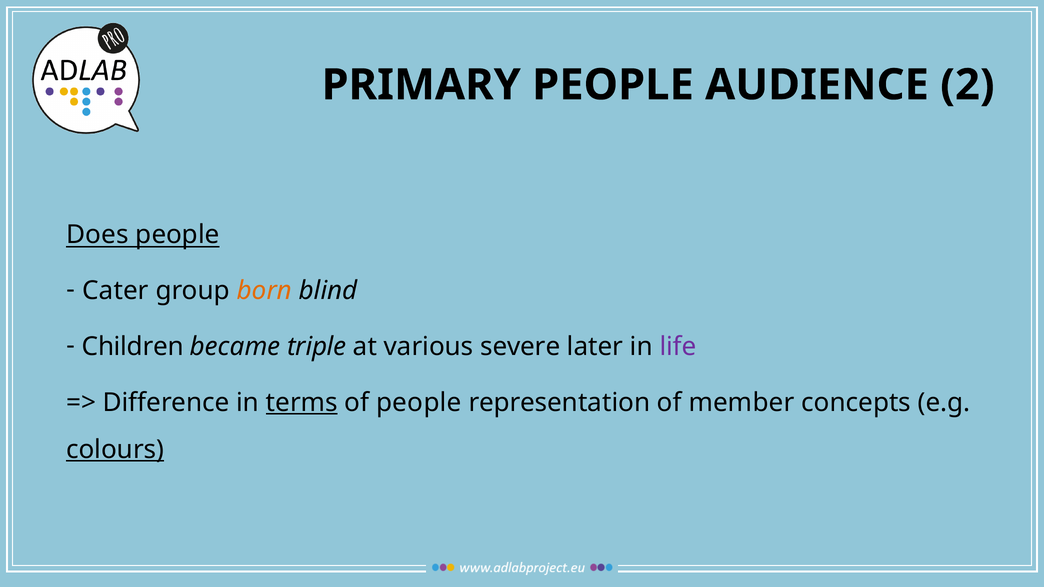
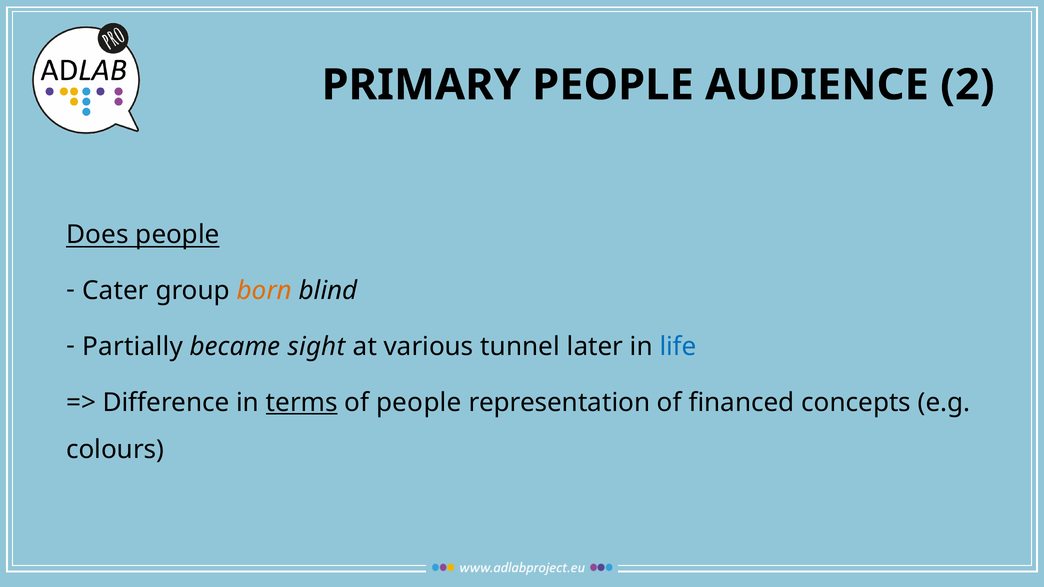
Children: Children -> Partially
triple: triple -> sight
severe: severe -> tunnel
life colour: purple -> blue
member: member -> financed
colours underline: present -> none
